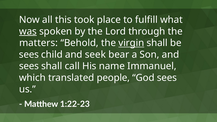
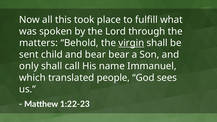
was underline: present -> none
sees at (29, 55): sees -> sent
and seek: seek -> bear
sees at (29, 66): sees -> only
